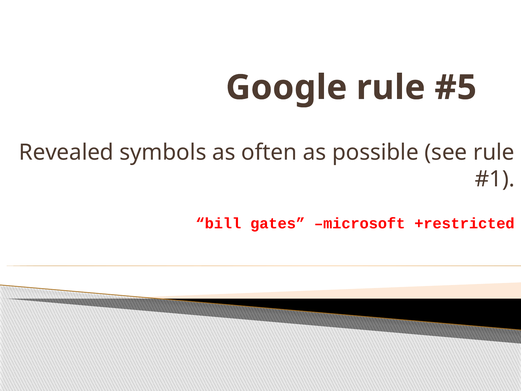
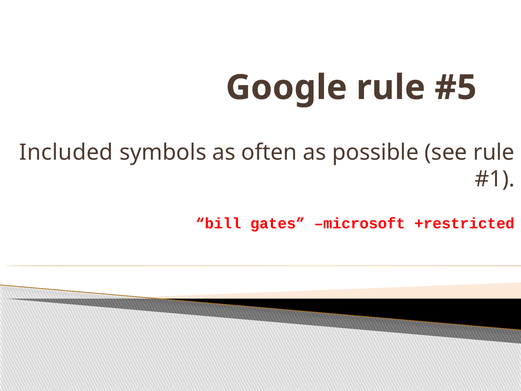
Revealed: Revealed -> Included
